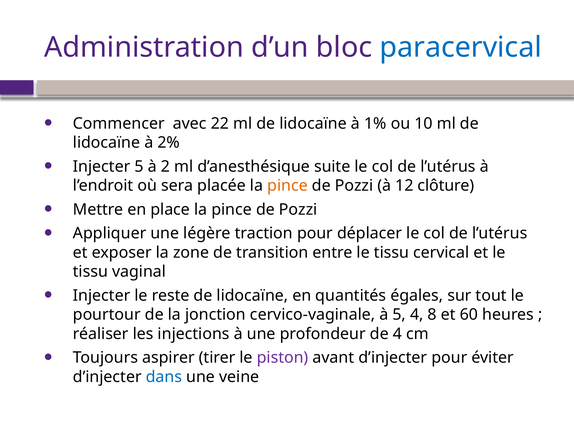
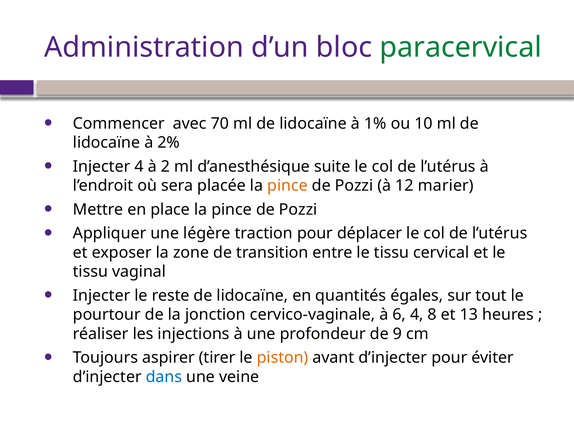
paracervical colour: blue -> green
22: 22 -> 70
Injecter 5: 5 -> 4
clôture: clôture -> marier
à 5: 5 -> 6
60: 60 -> 13
de 4: 4 -> 9
piston colour: purple -> orange
